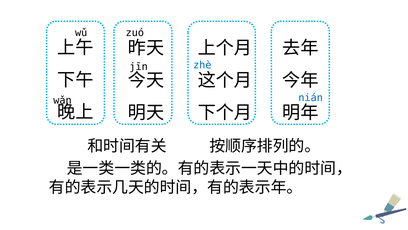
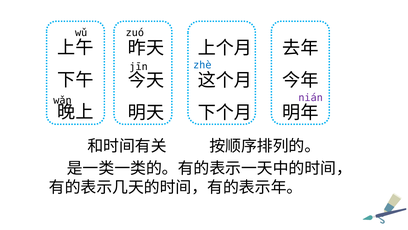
nián colour: blue -> purple
